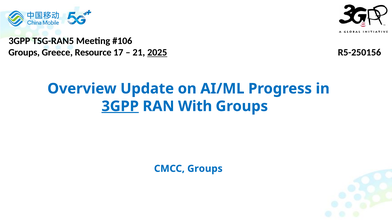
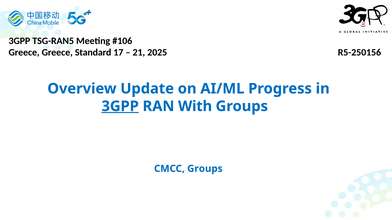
Groups at (24, 53): Groups -> Greece
Resource: Resource -> Standard
2025 underline: present -> none
